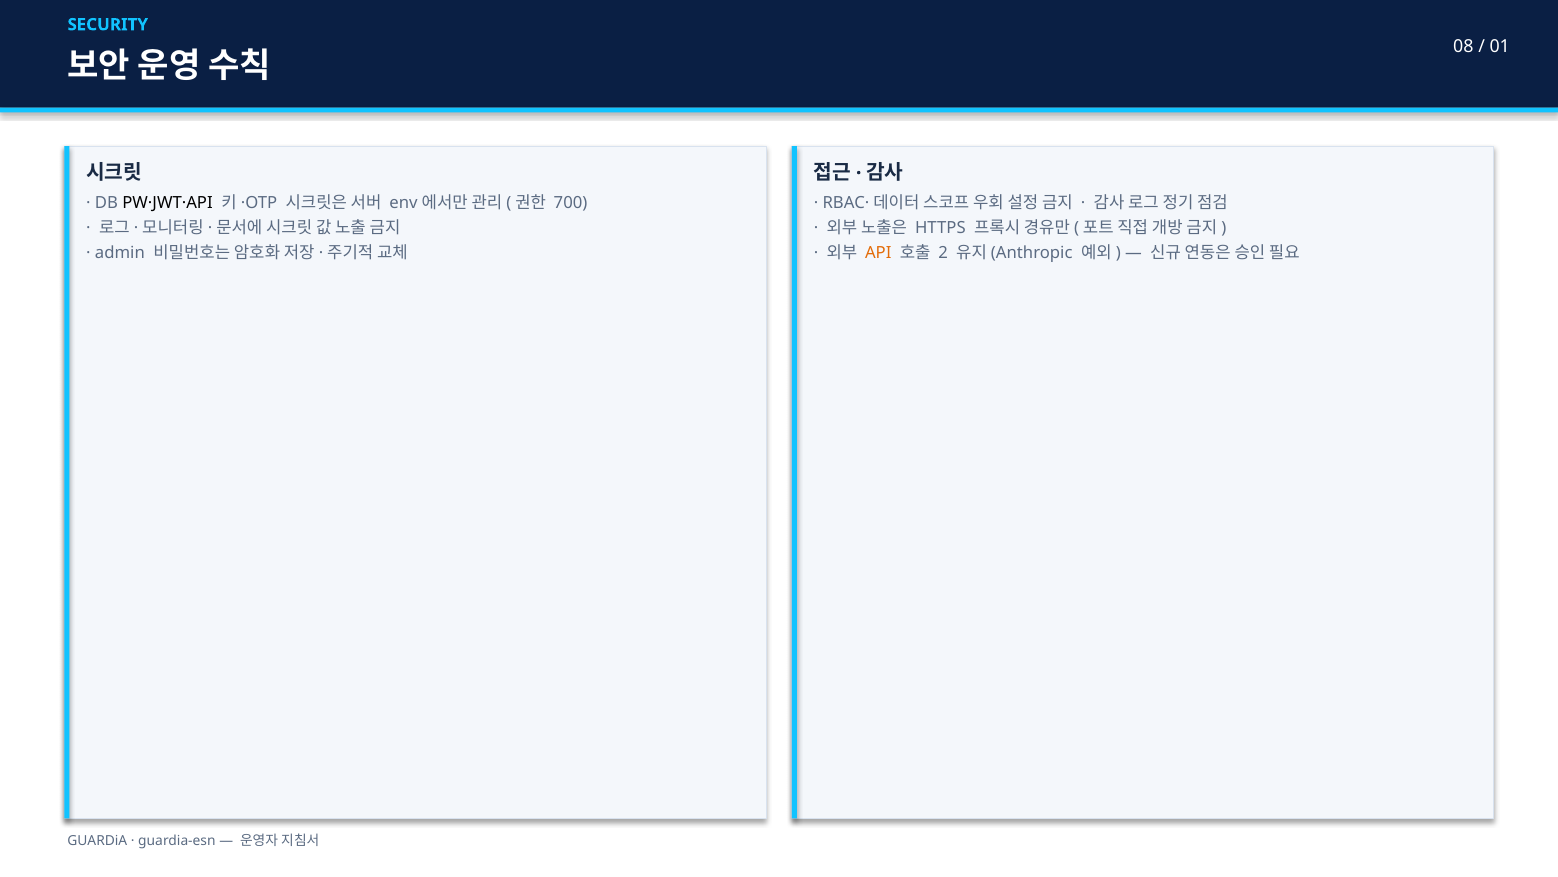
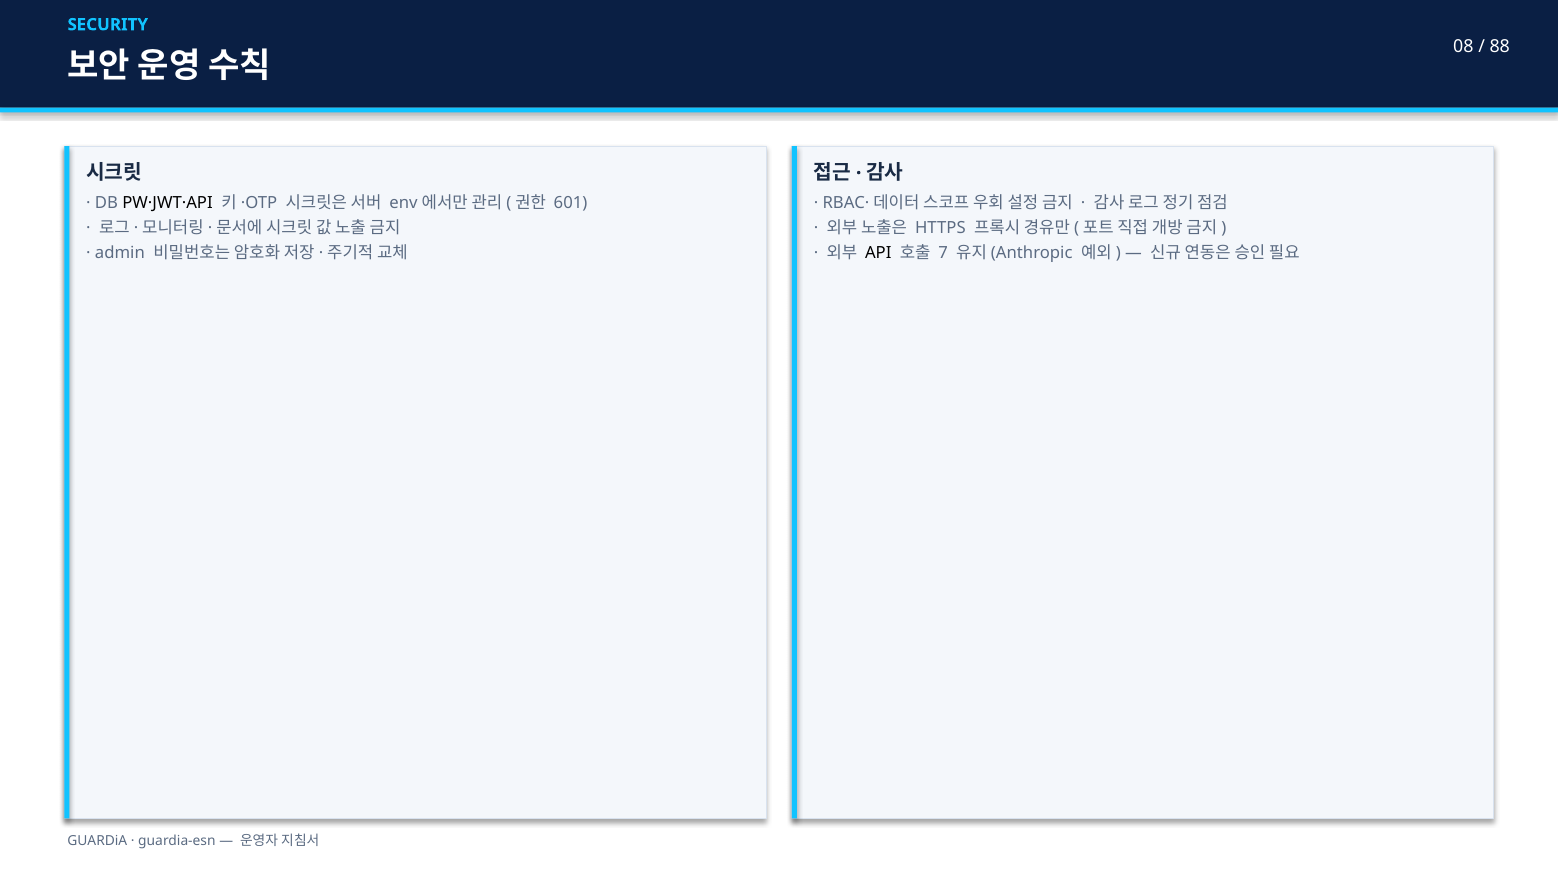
01: 01 -> 88
700: 700 -> 601
API colour: orange -> black
2: 2 -> 7
